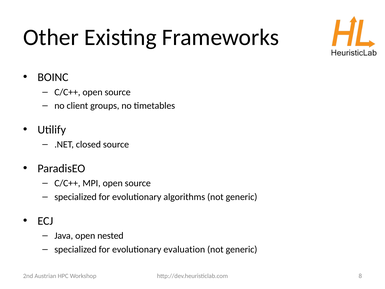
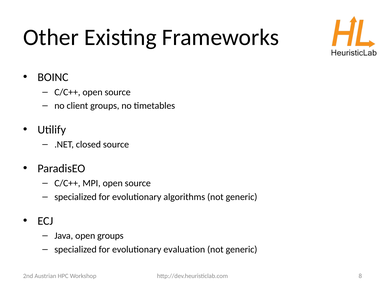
open nested: nested -> groups
